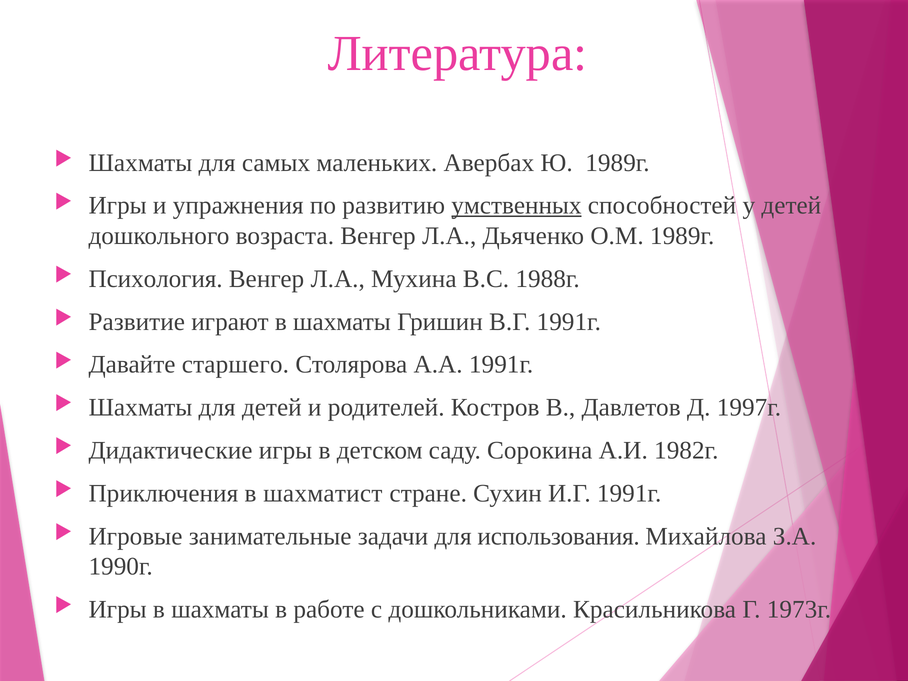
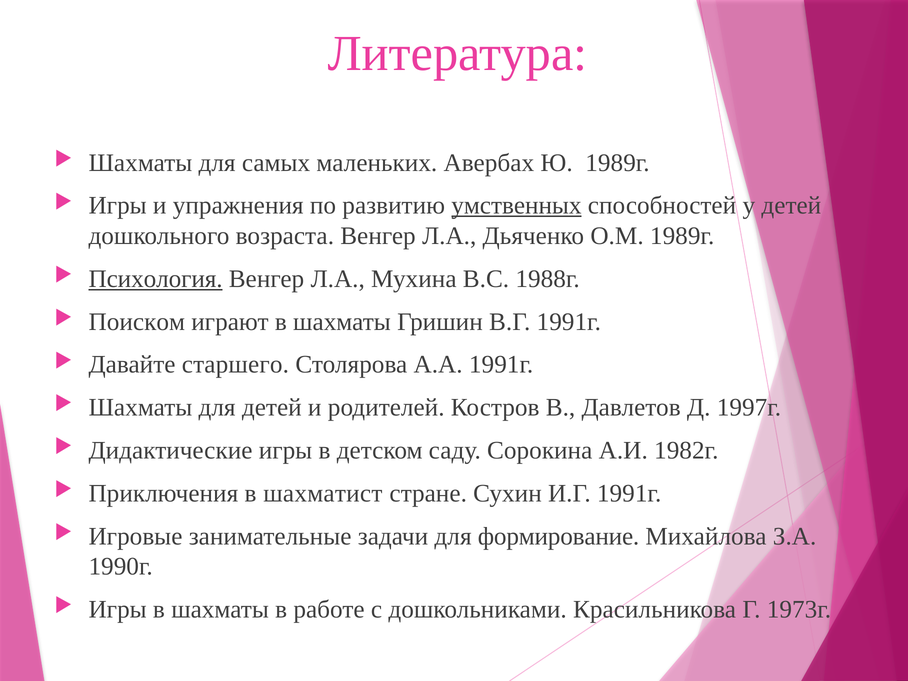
Психология underline: none -> present
Развитие: Развитие -> Поиском
использования: использования -> формирование
